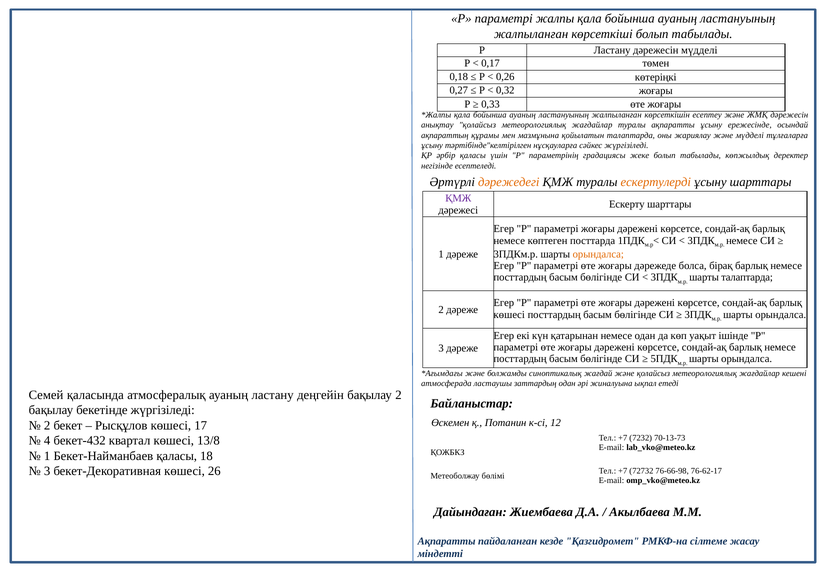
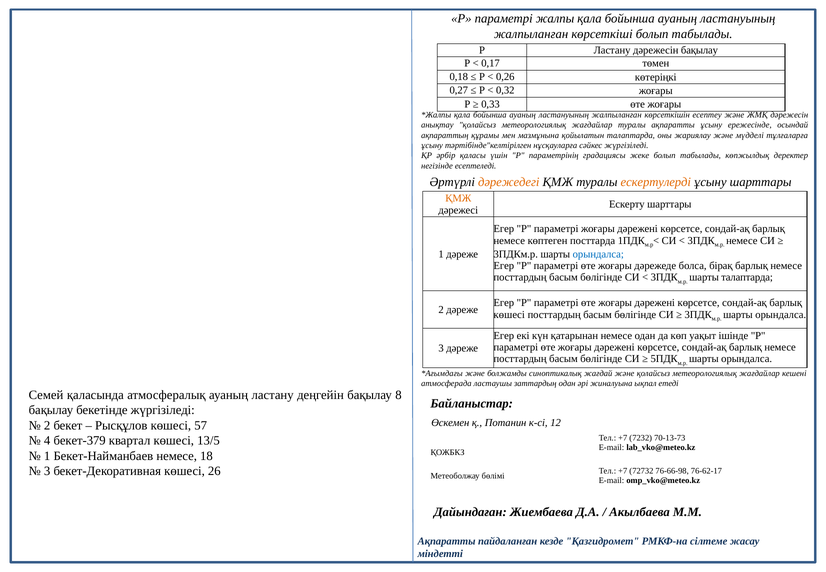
дәрежесін мүдделі: мүдделі -> бақылау
ҚМЖ at (458, 198) colour: purple -> orange
орындалса at (598, 254) colour: orange -> blue
бақылау 2: 2 -> 8
17: 17 -> 57
бекет-432: бекет-432 -> бекет-379
13/8: 13/8 -> 13/5
Бекет-Найманбаев қаласы: қаласы -> немесе
